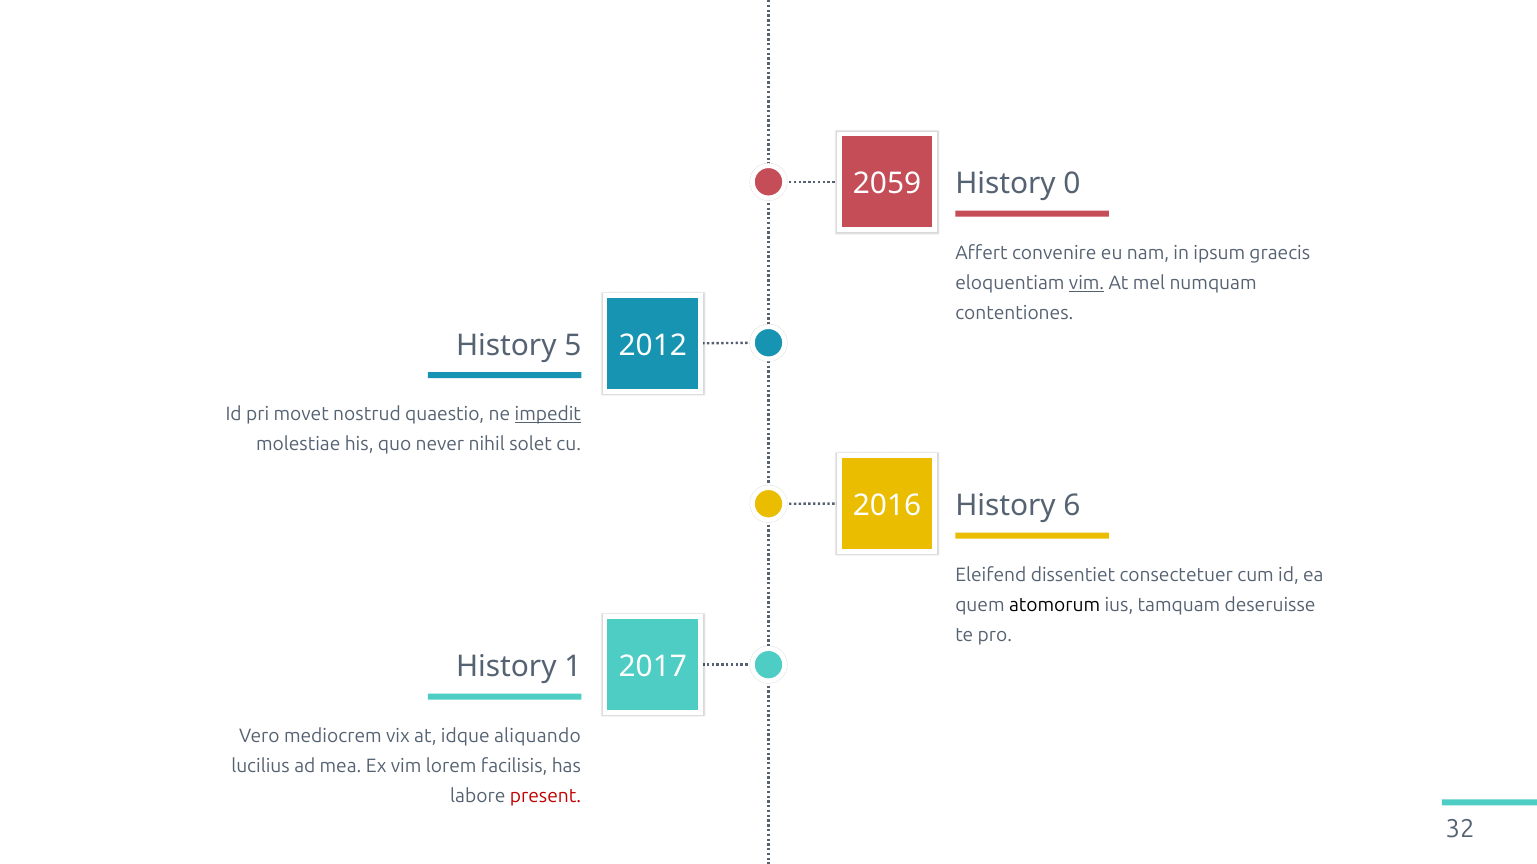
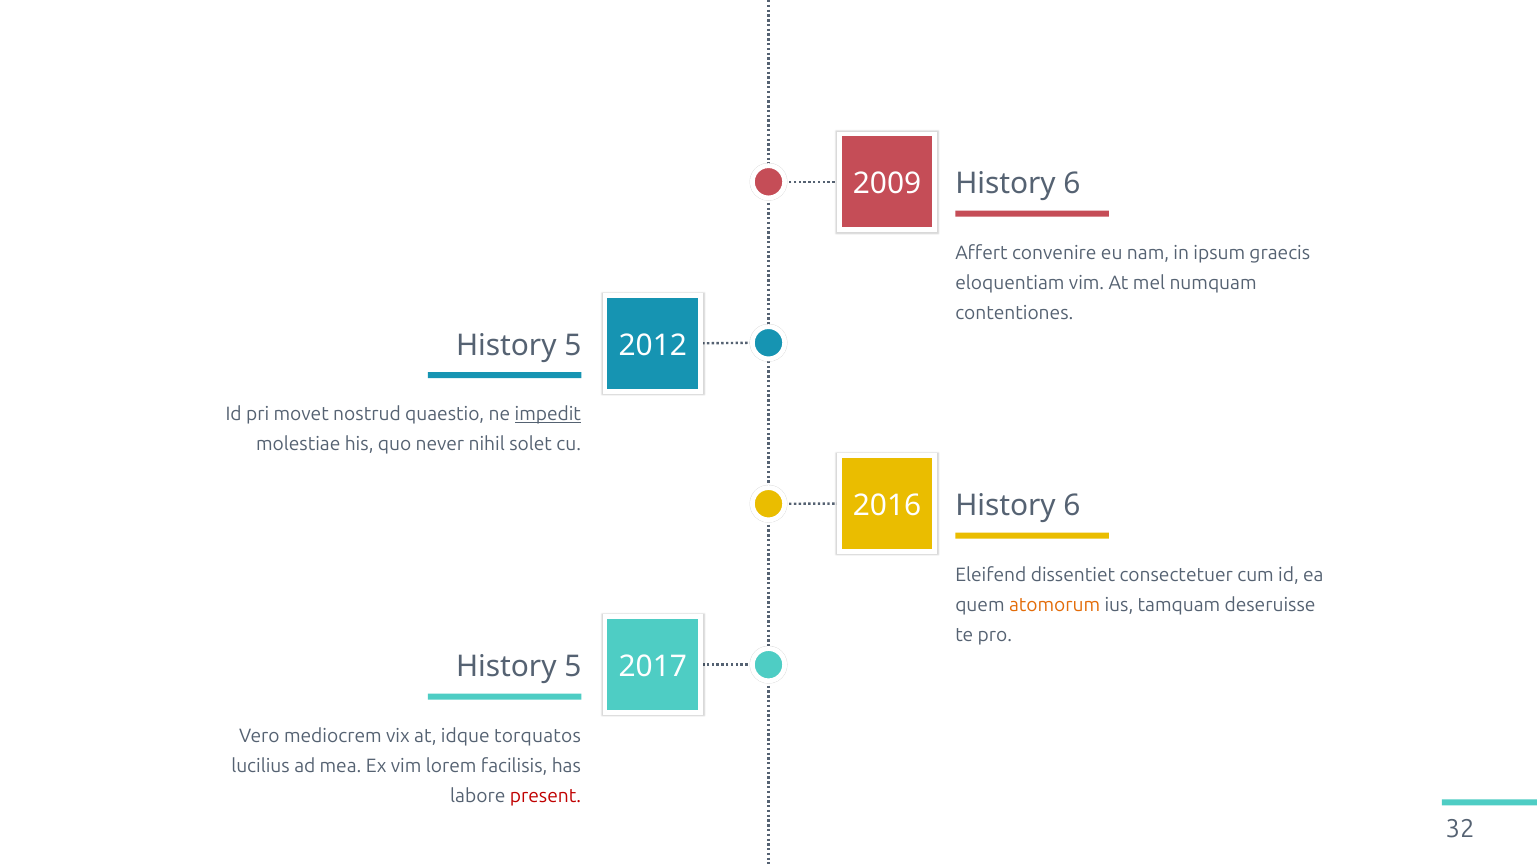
2059: 2059 -> 2009
0 at (1072, 184): 0 -> 6
vim at (1087, 283) underline: present -> none
atomorum colour: black -> orange
1 at (573, 667): 1 -> 5
aliquando: aliquando -> torquatos
